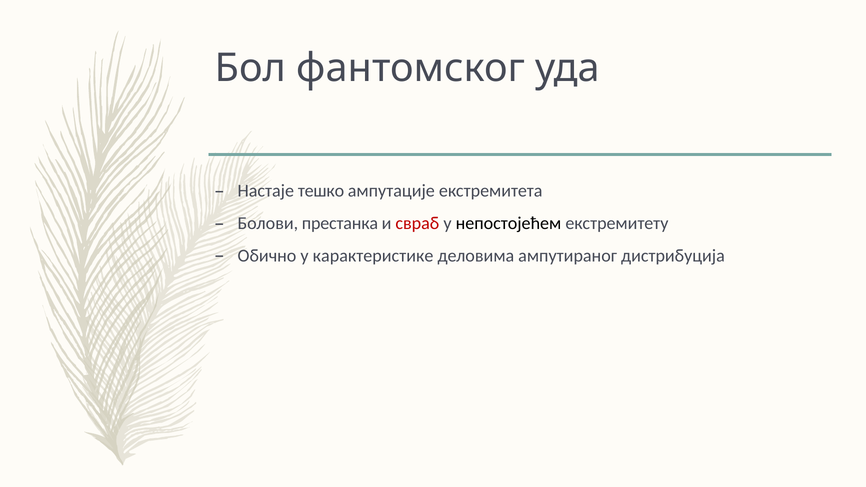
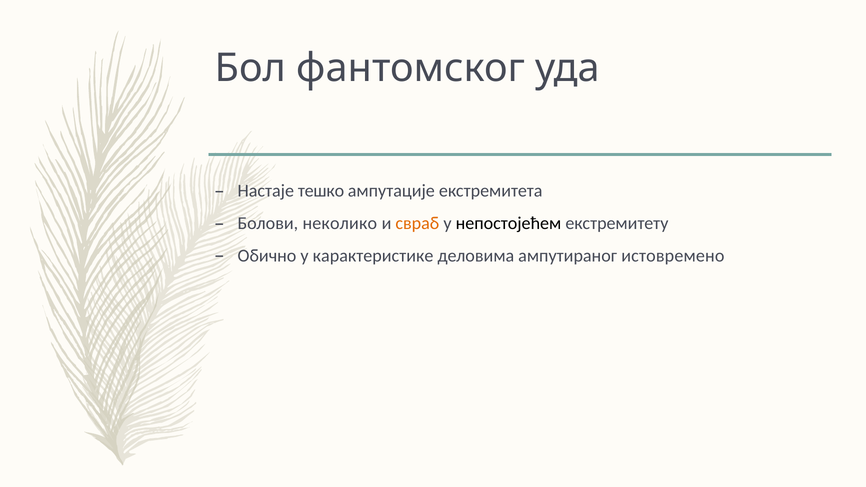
престанка: престанка -> неколико
свраб colour: red -> orange
дистрибуција: дистрибуција -> истовремено
